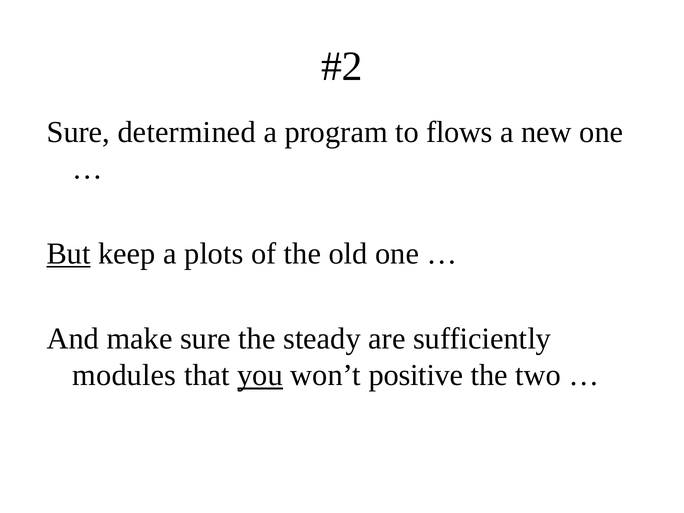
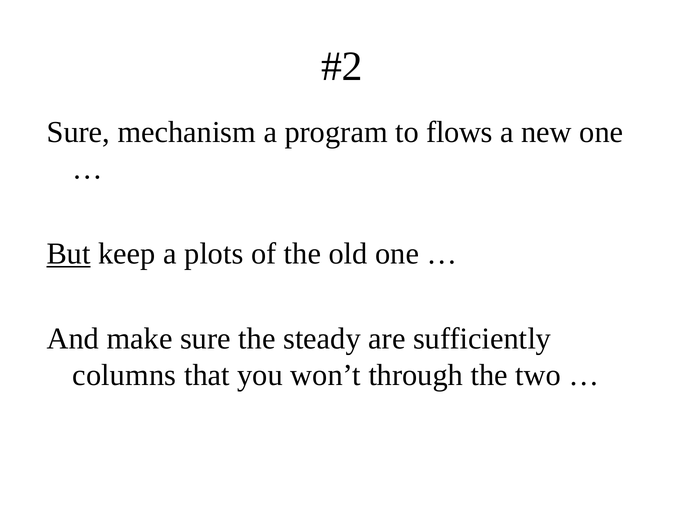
determined: determined -> mechanism
modules: modules -> columns
you underline: present -> none
positive: positive -> through
